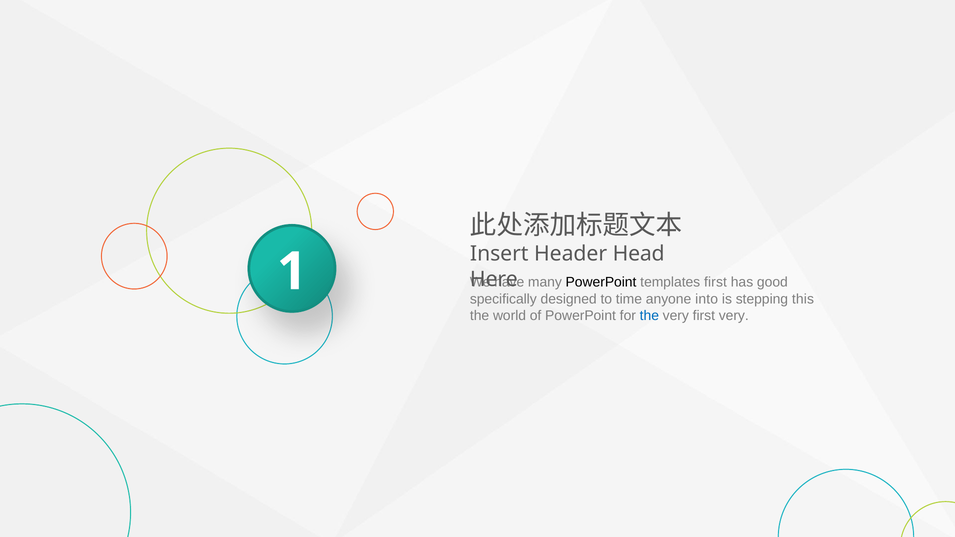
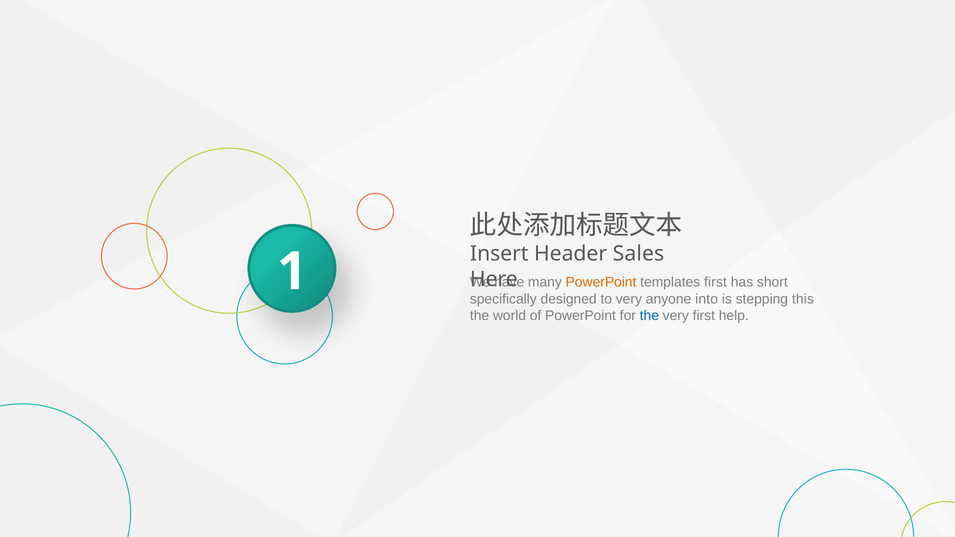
Head: Head -> Sales
PowerPoint at (601, 282) colour: black -> orange
good: good -> short
to time: time -> very
first very: very -> help
